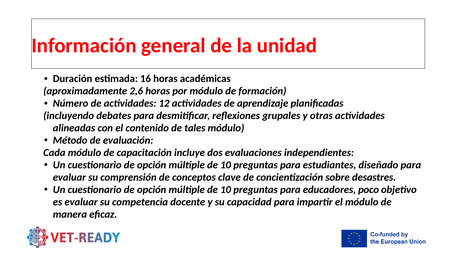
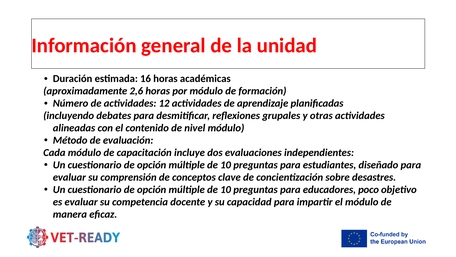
tales: tales -> nivel
